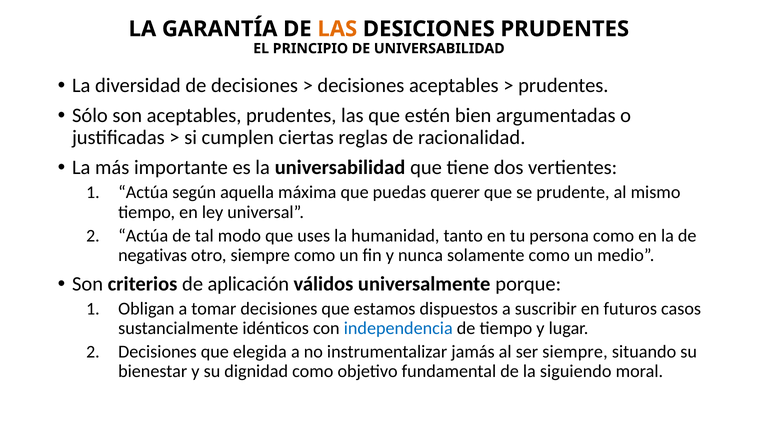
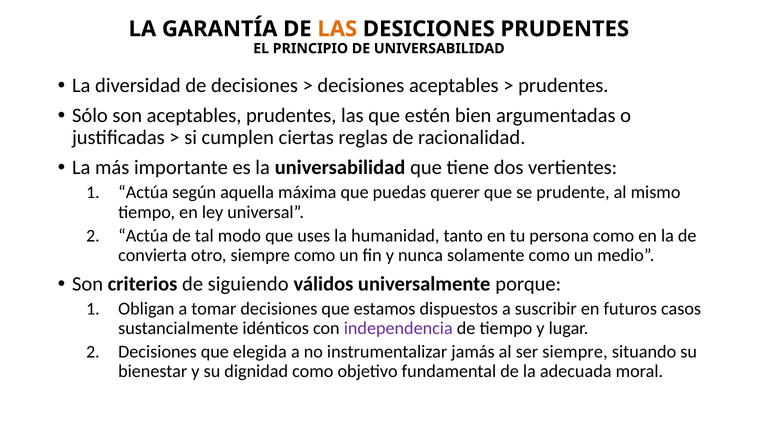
negativas: negativas -> convierta
aplicación: aplicación -> siguiendo
independencia colour: blue -> purple
siguiendo: siguiendo -> adecuada
